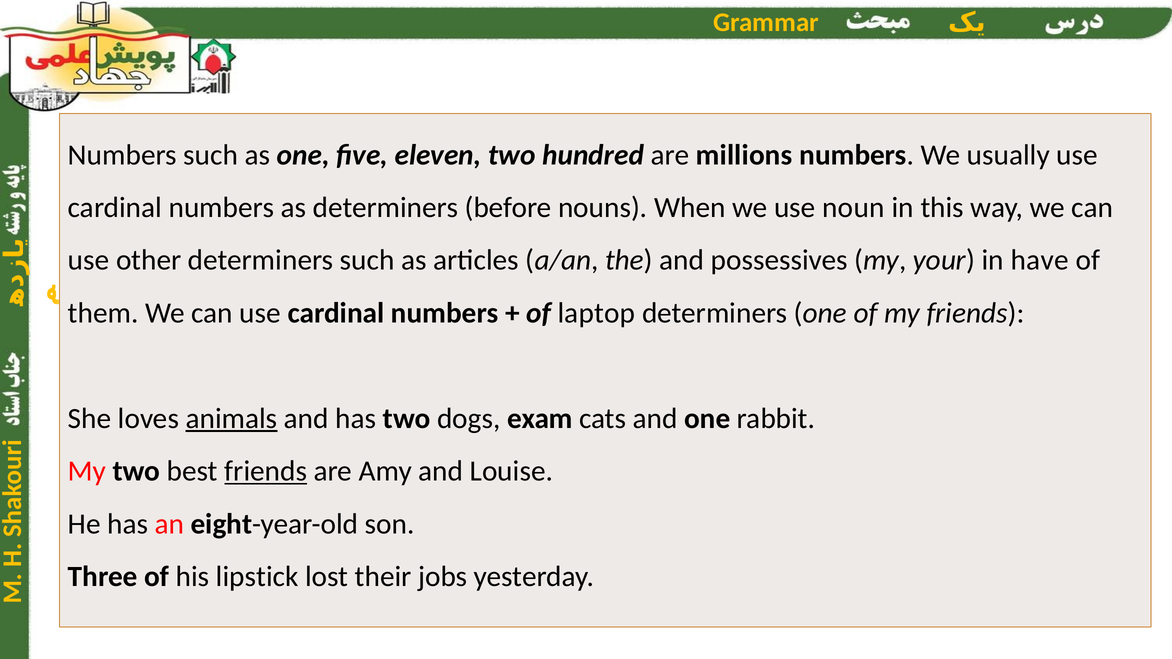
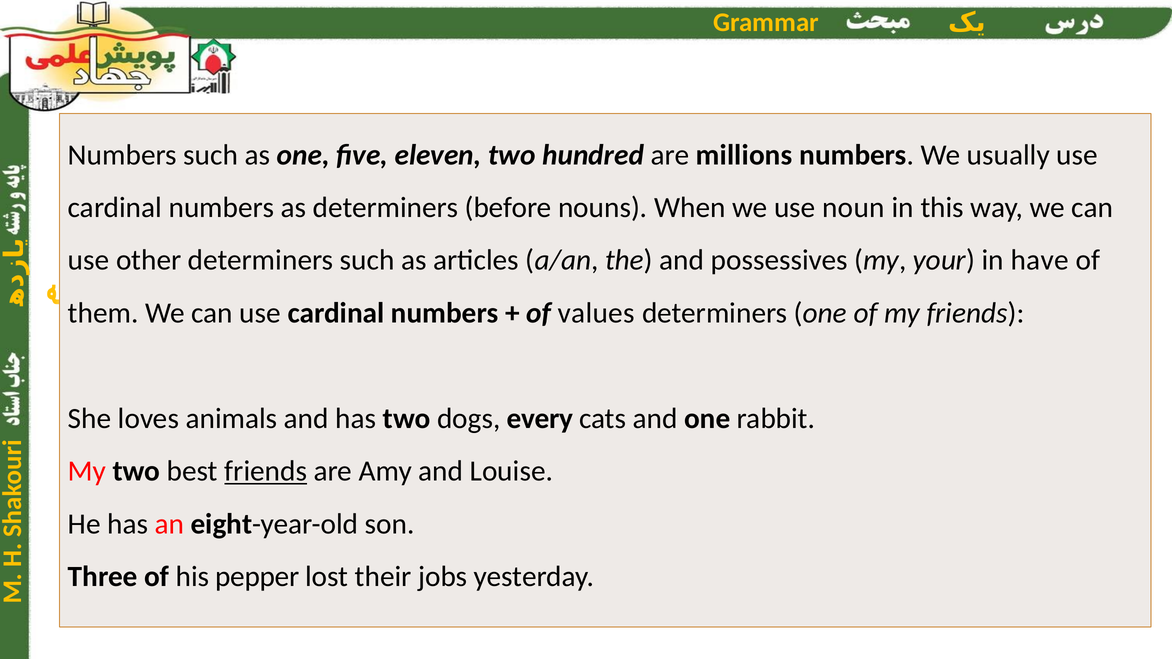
laptop: laptop -> values
animals underline: present -> none
exam: exam -> every
lipstick: lipstick -> pepper
